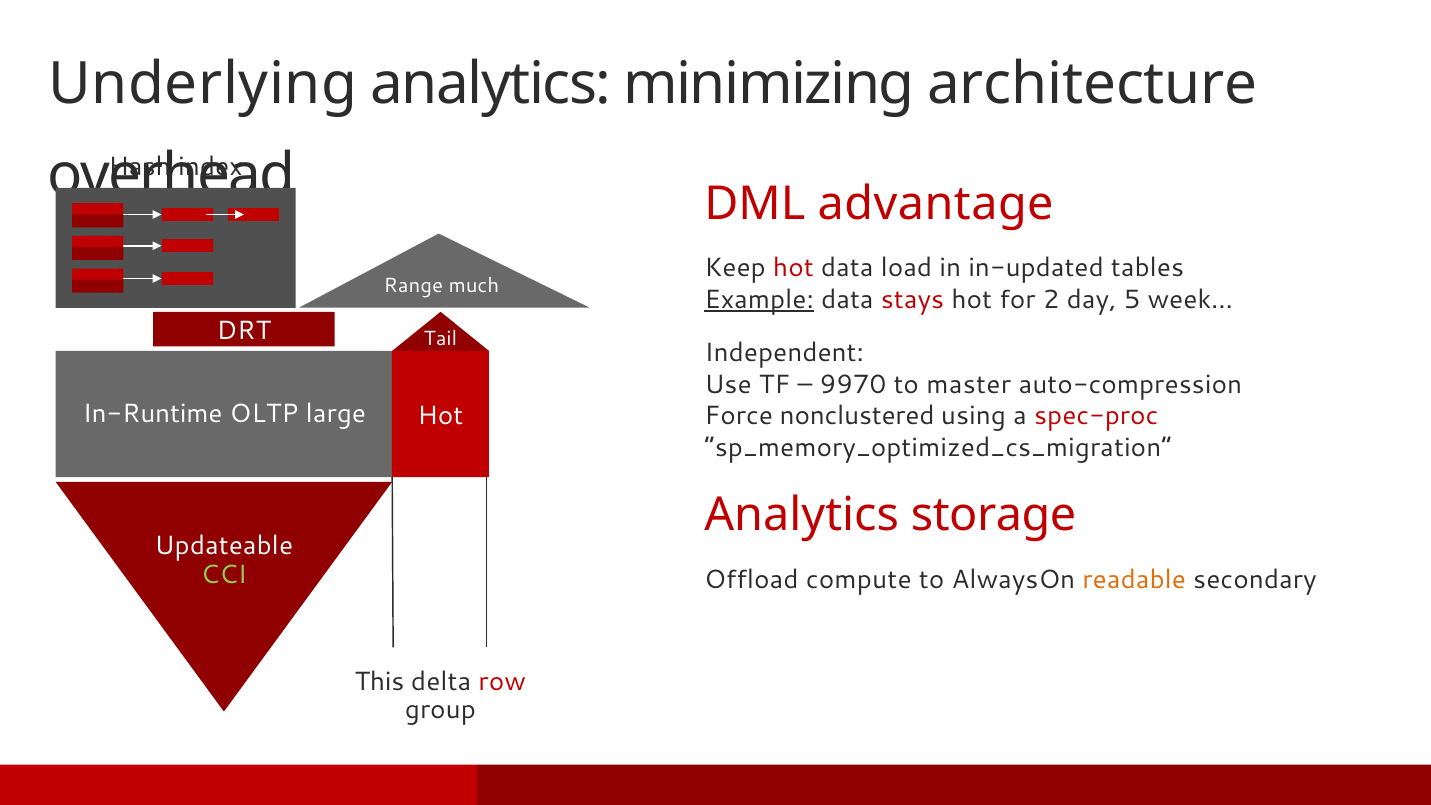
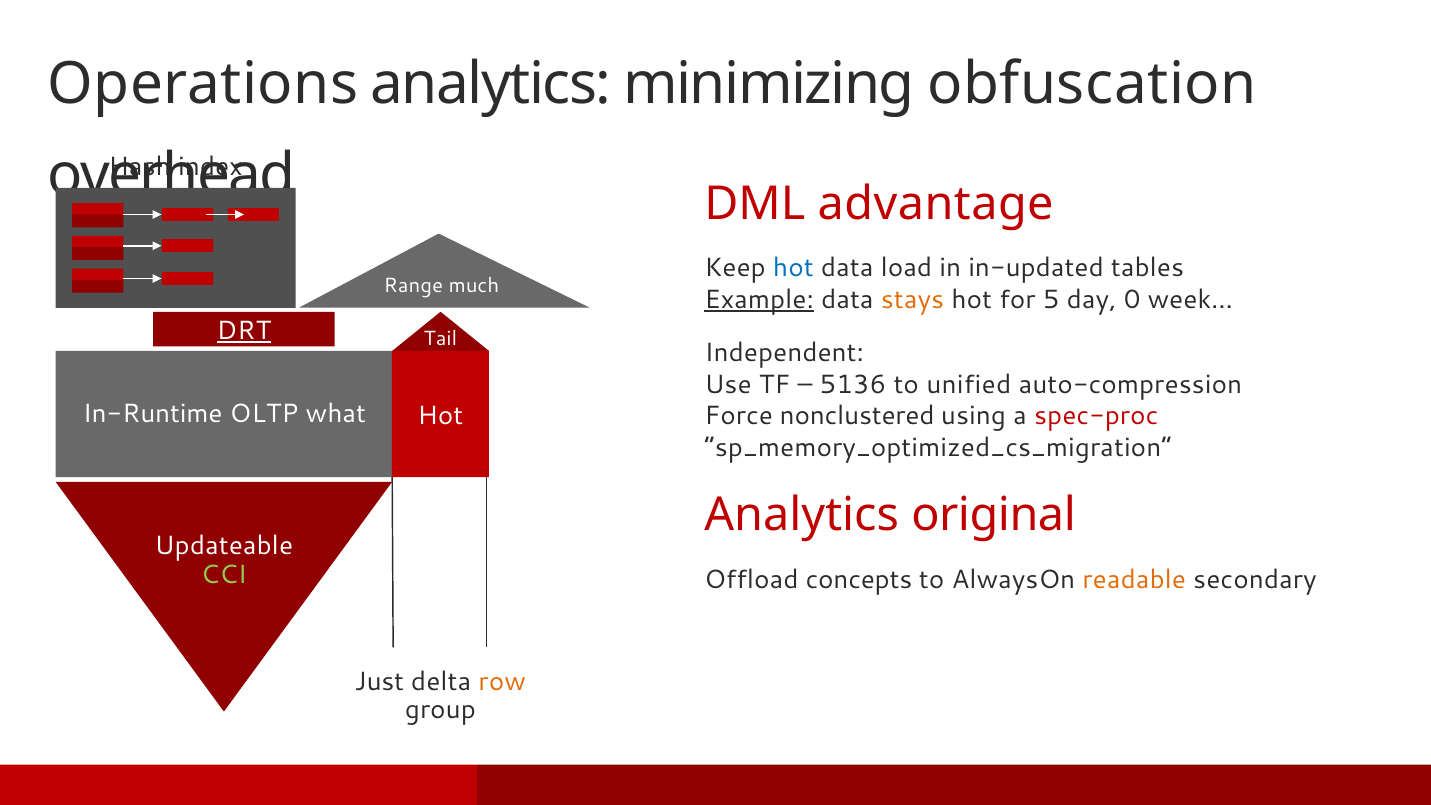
Underlying: Underlying -> Operations
architecture: architecture -> obfuscation
hot at (793, 268) colour: red -> blue
stays colour: red -> orange
2: 2 -> 5
5: 5 -> 0
DRT underline: none -> present
9970: 9970 -> 5136
master: master -> unified
large: large -> what
storage: storage -> original
compute: compute -> concepts
This: This -> Just
row colour: red -> orange
